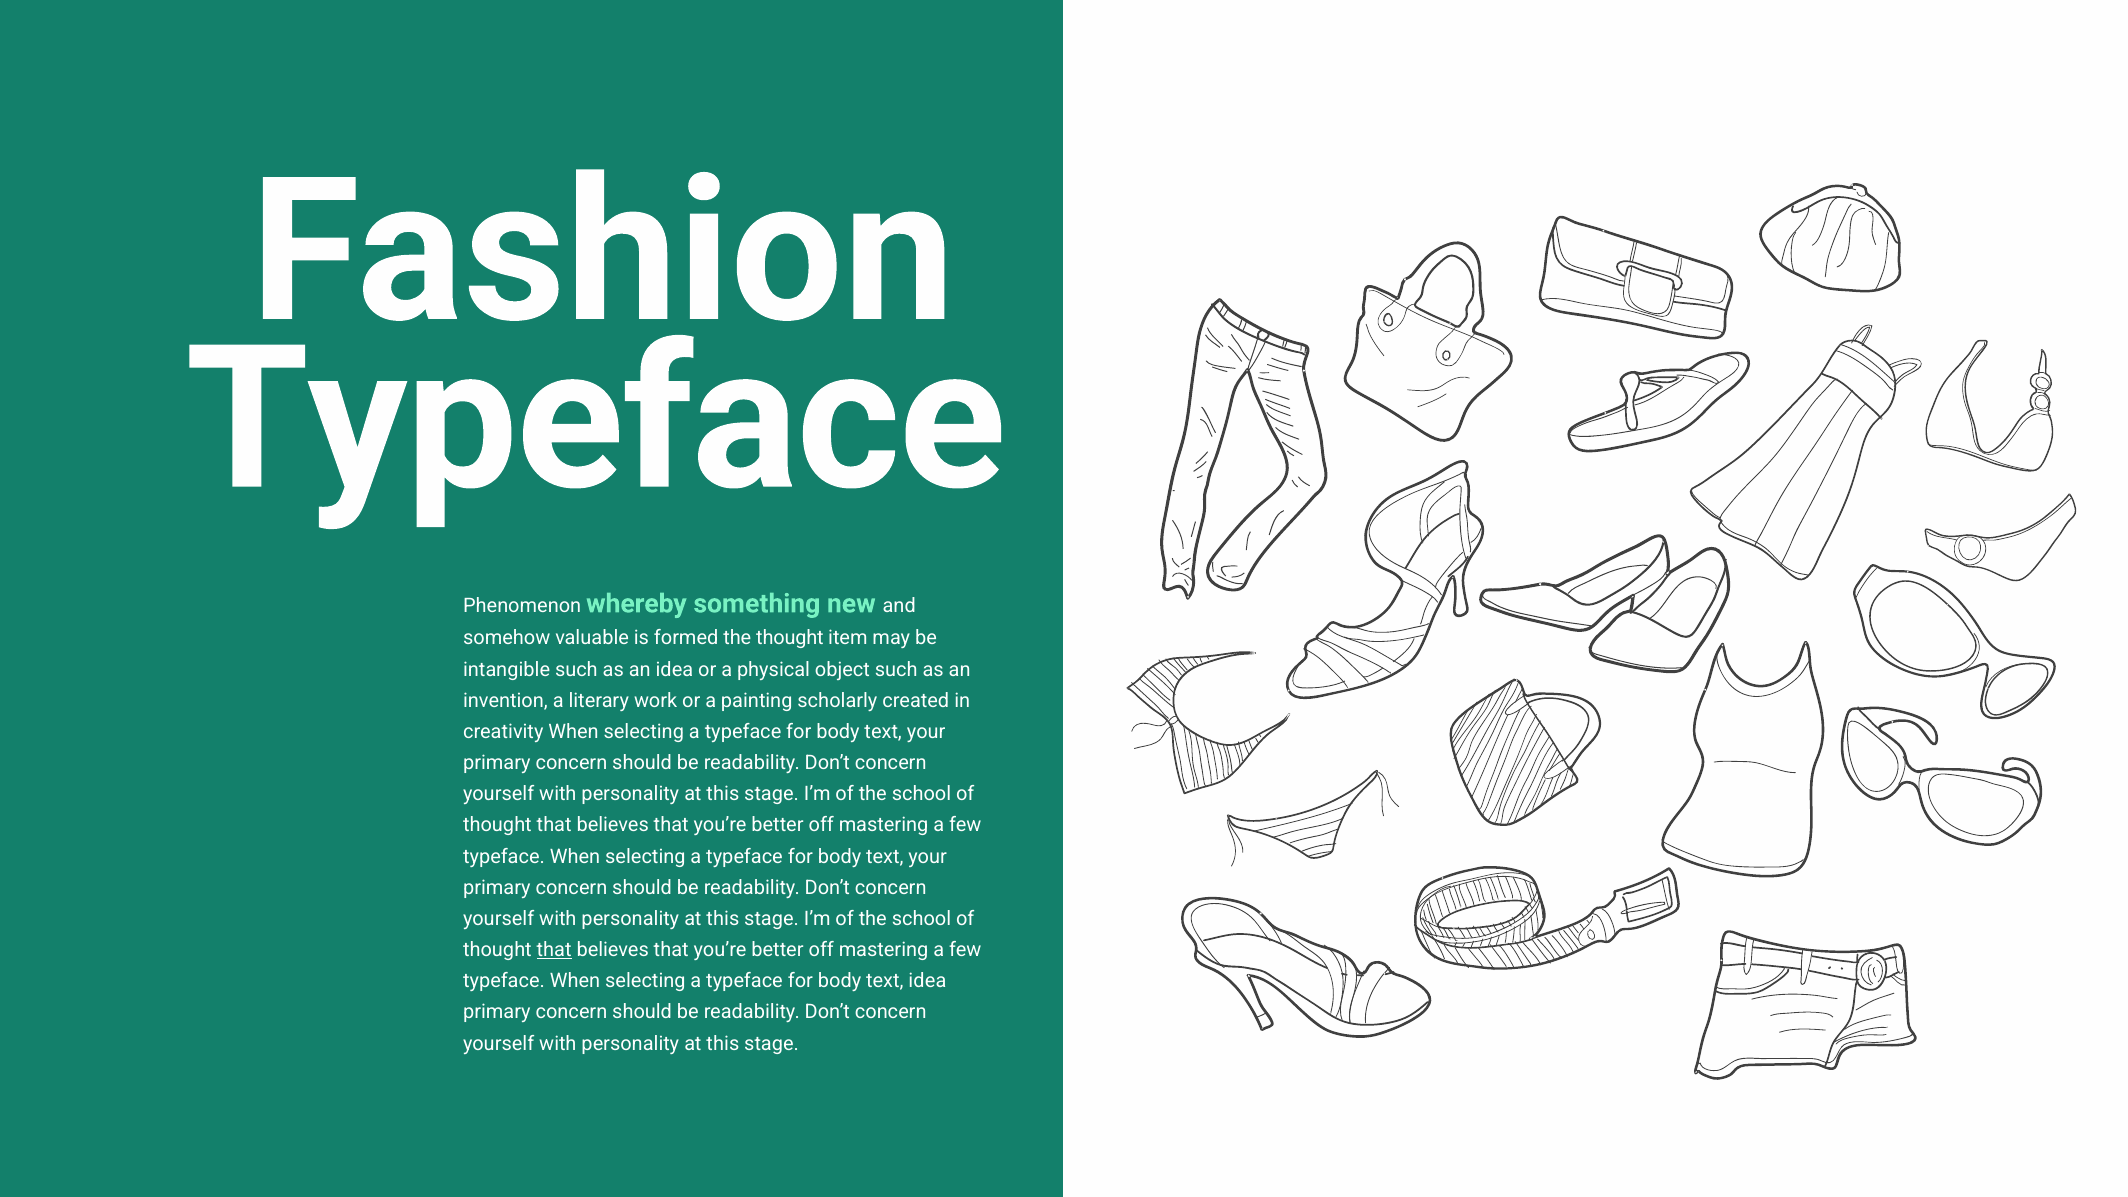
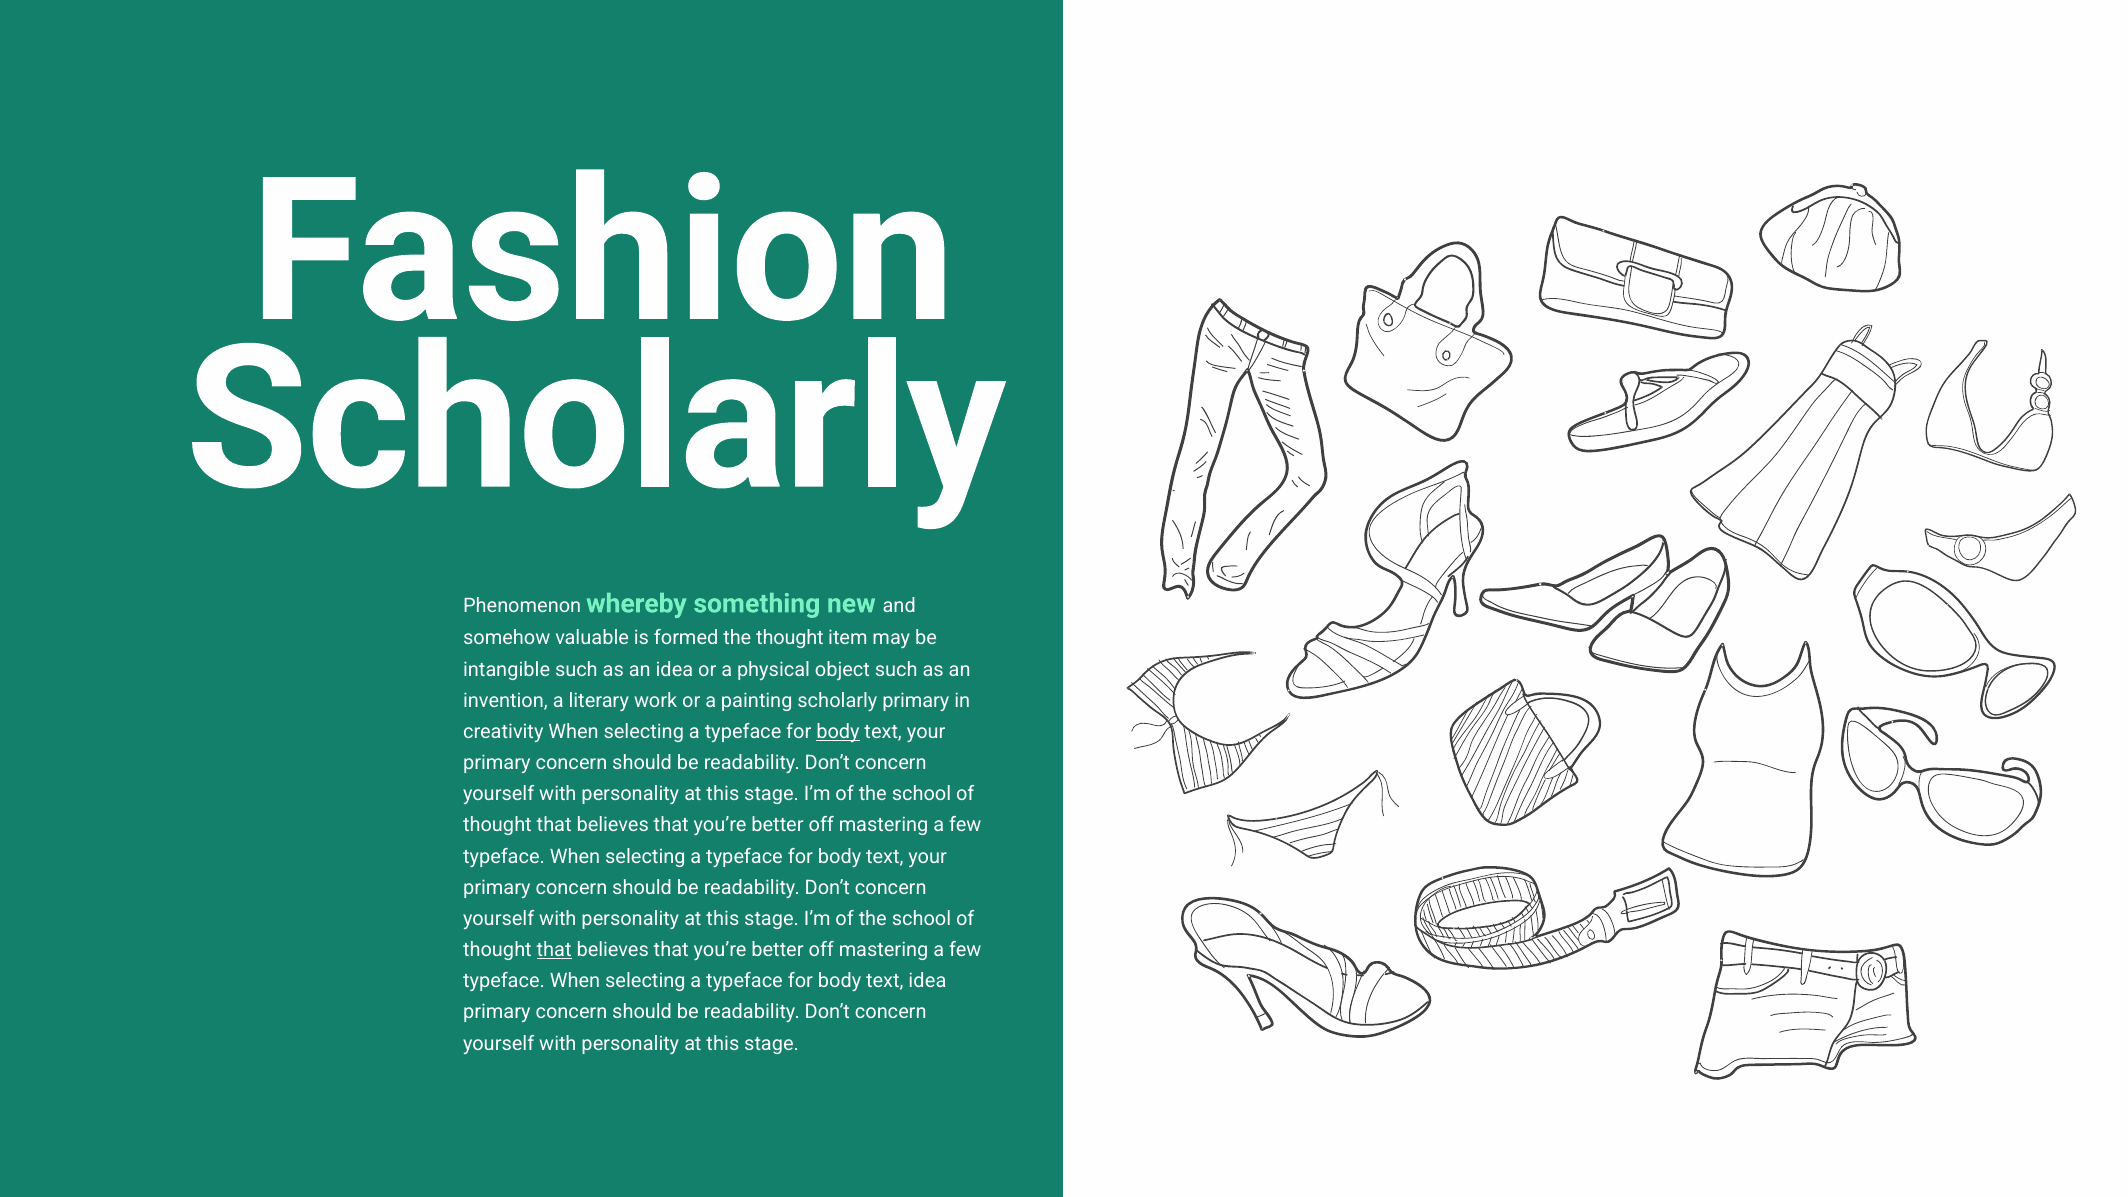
Typeface at (596, 421): Typeface -> Scholarly
scholarly created: created -> primary
body at (838, 732) underline: none -> present
